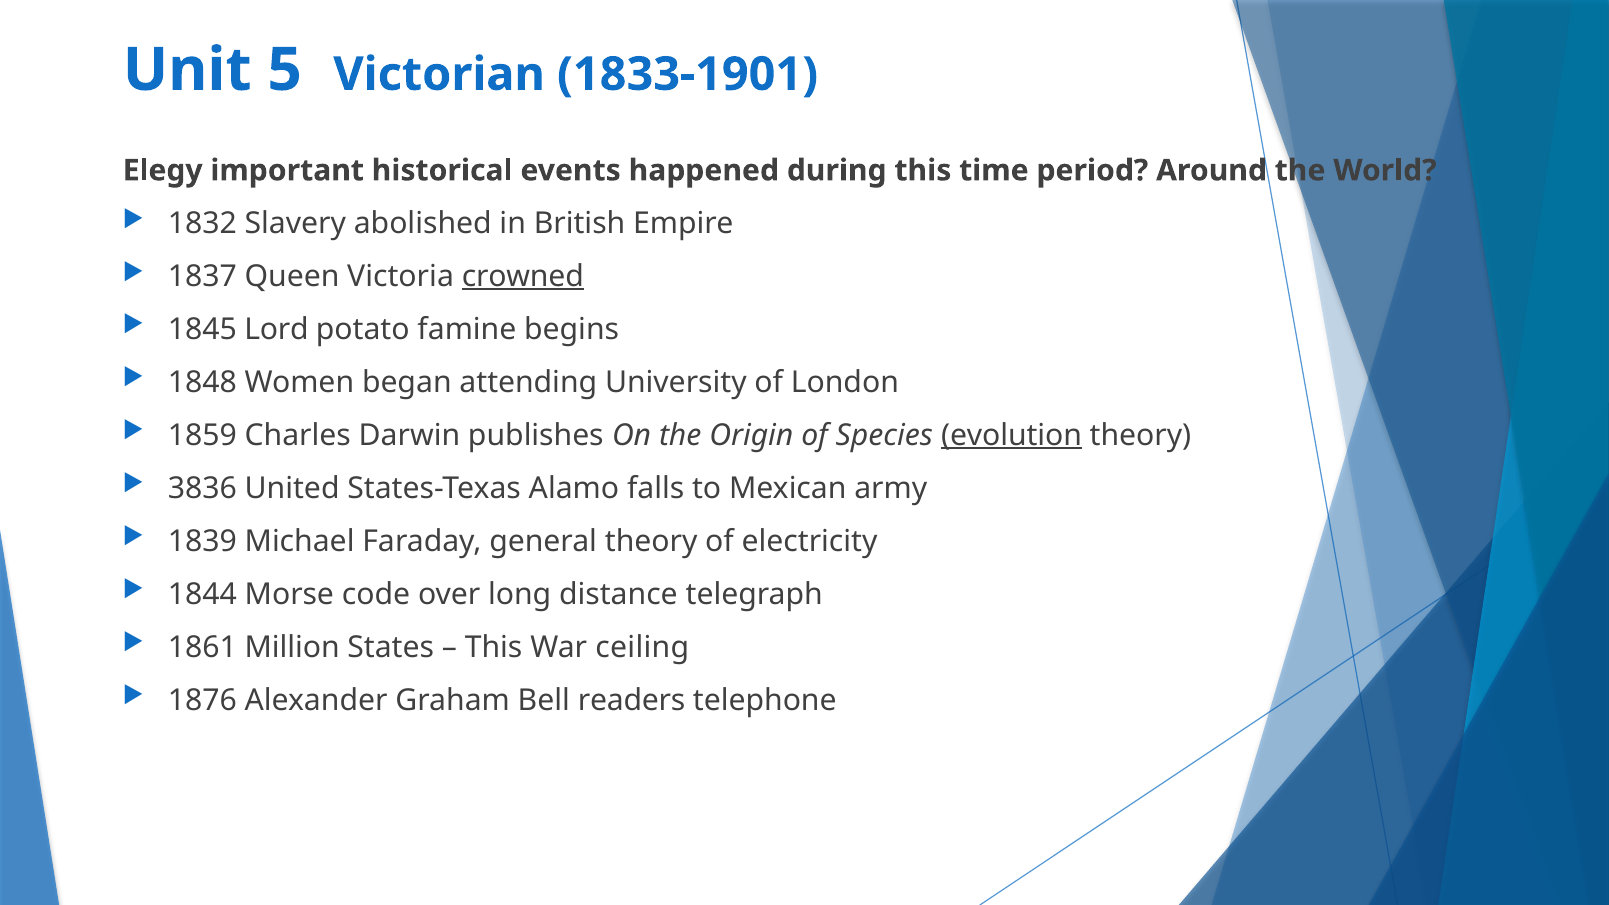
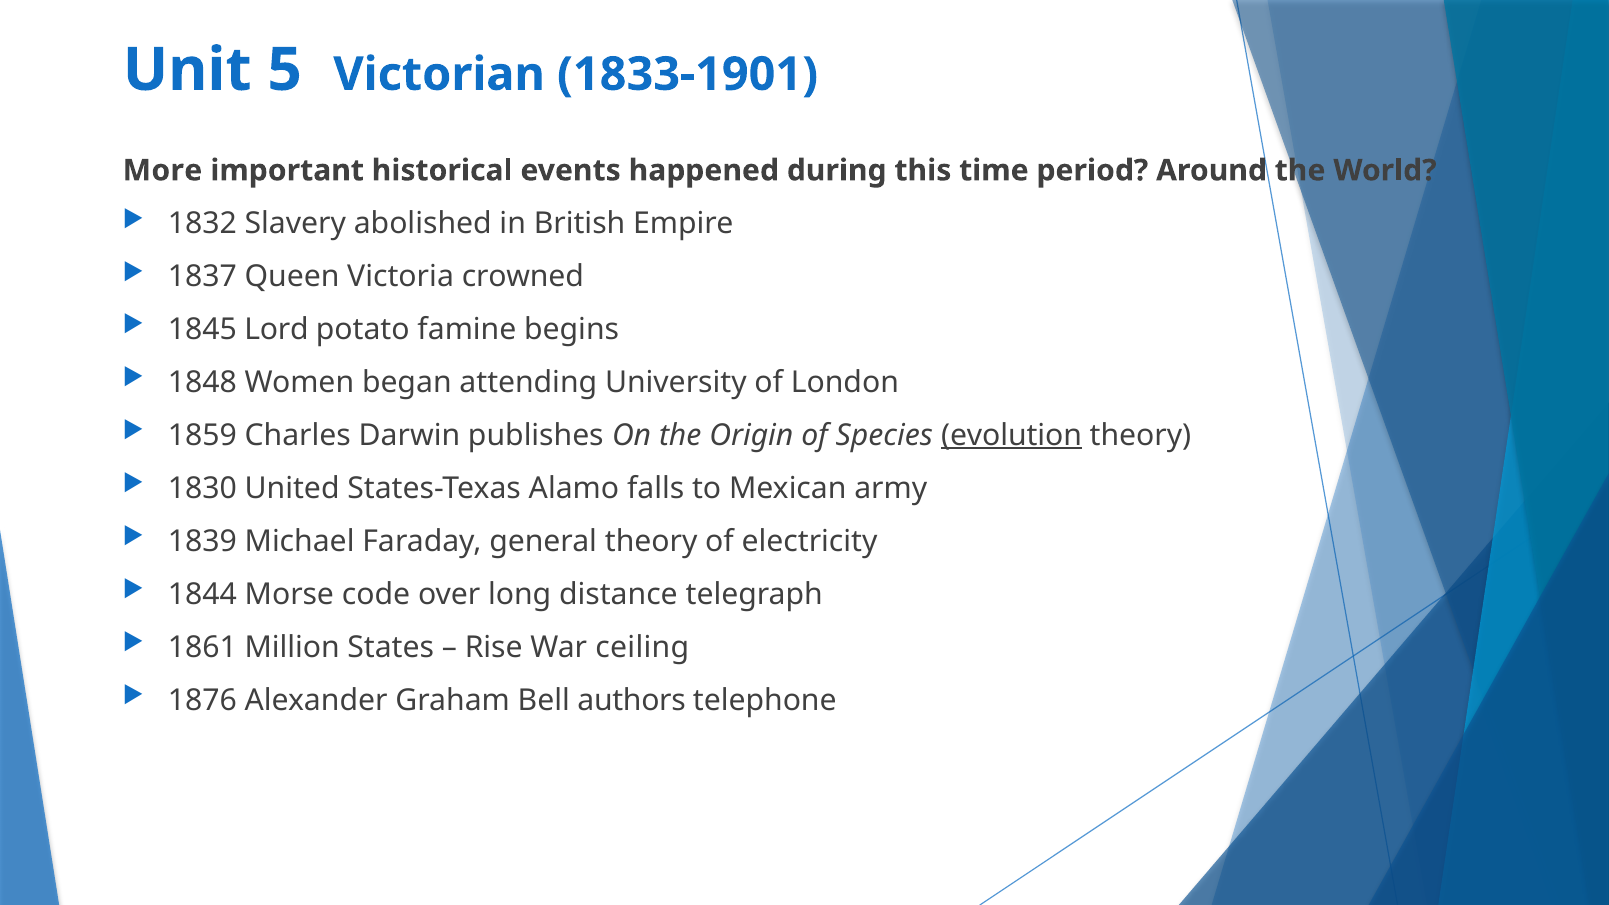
Elegy: Elegy -> More
crowned underline: present -> none
3836: 3836 -> 1830
This at (494, 647): This -> Rise
readers: readers -> authors
